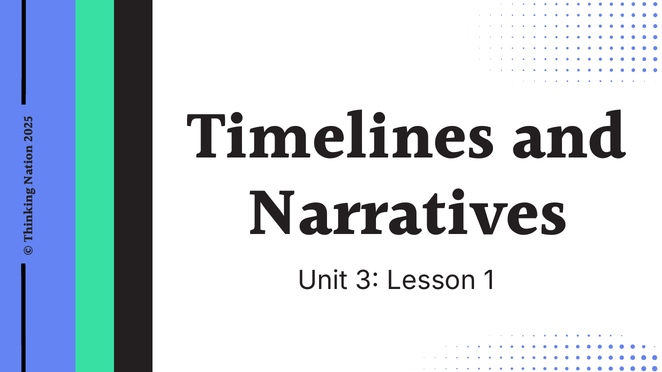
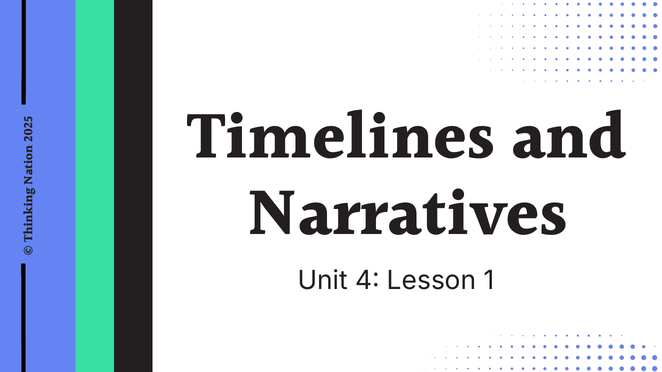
3: 3 -> 4
